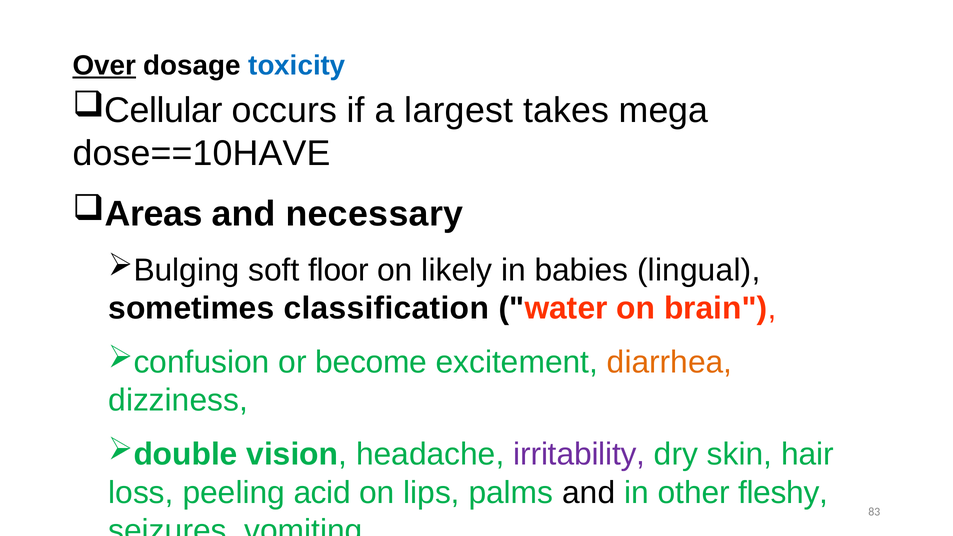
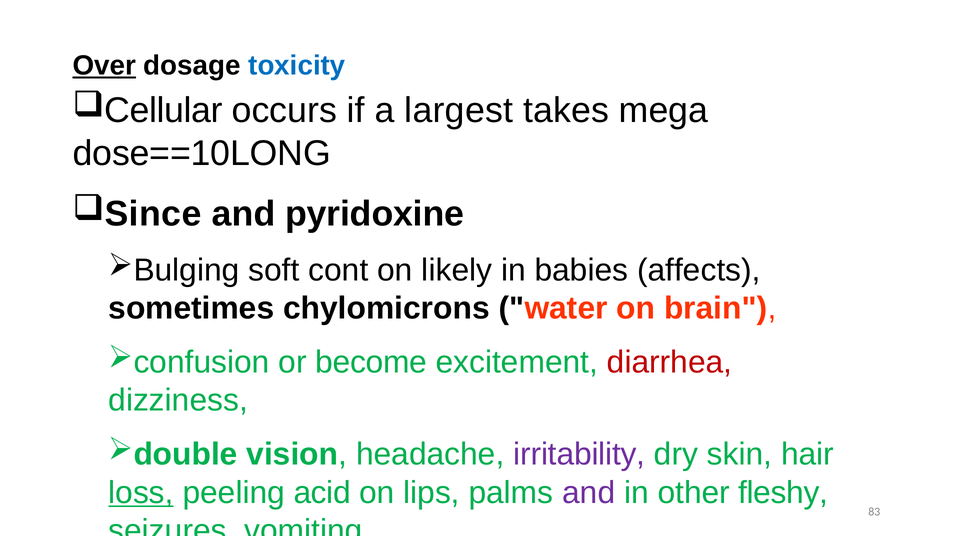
dose==10HAVE: dose==10HAVE -> dose==10LONG
Areas: Areas -> Since
necessary: necessary -> pyridoxine
floor: floor -> cont
lingual: lingual -> affects
classification: classification -> chylomicrons
diarrhea colour: orange -> red
loss underline: none -> present
and at (589, 493) colour: black -> purple
